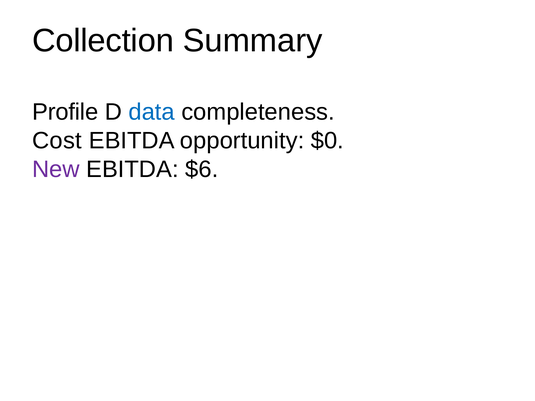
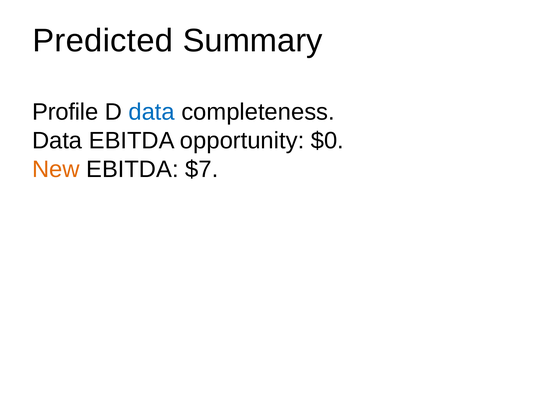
Collection: Collection -> Predicted
Cost at (57, 141): Cost -> Data
New colour: purple -> orange
$6: $6 -> $7
